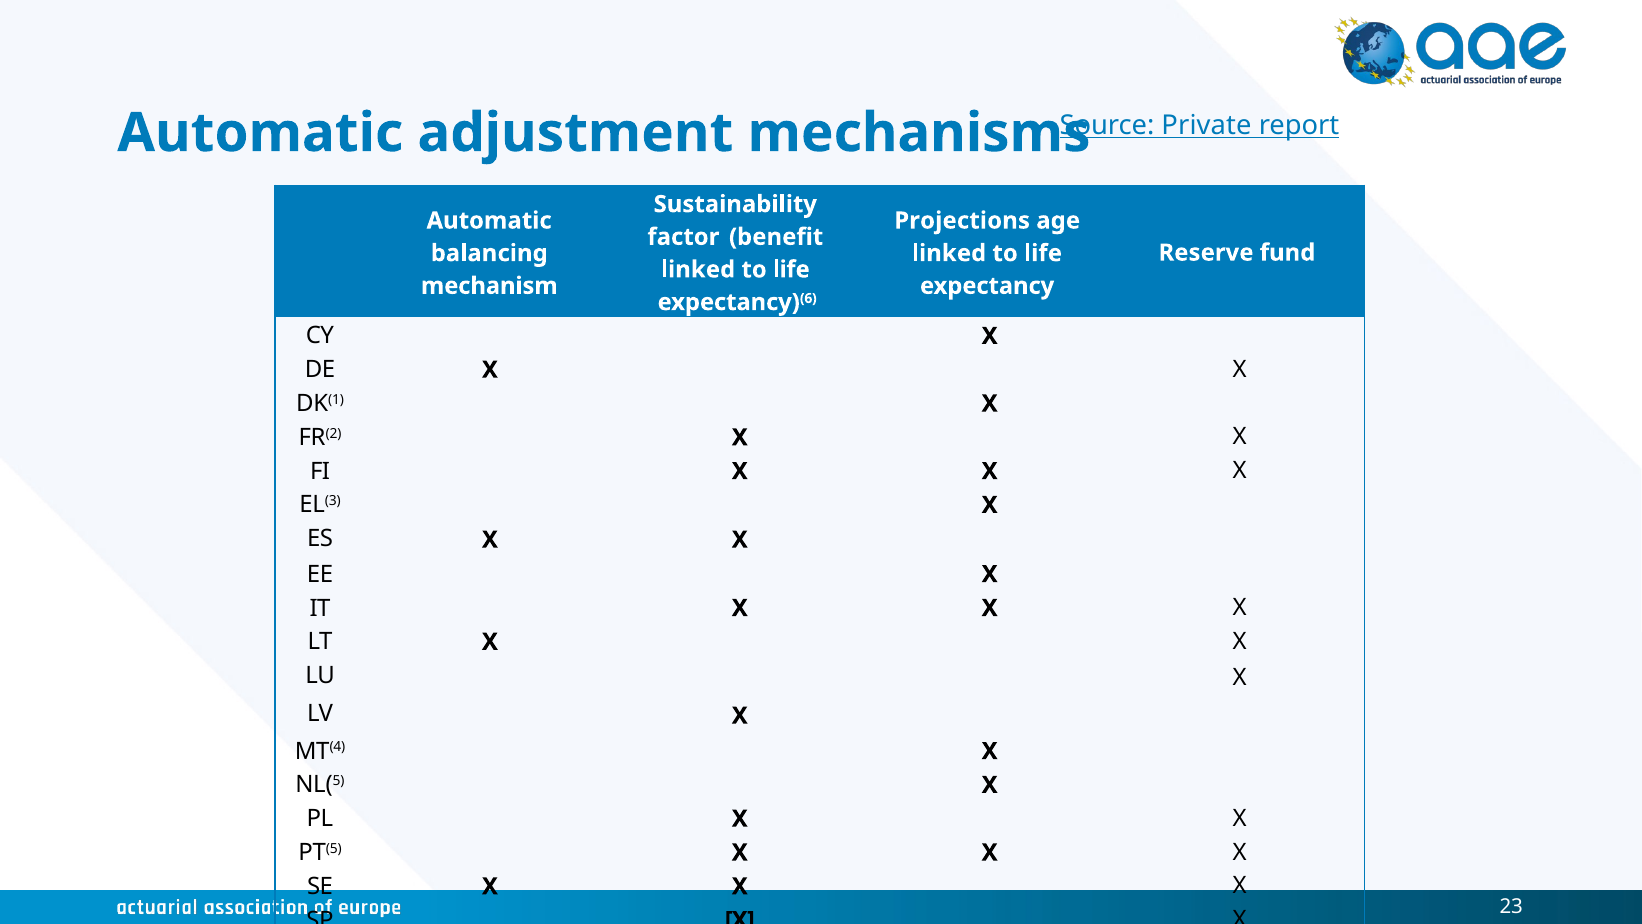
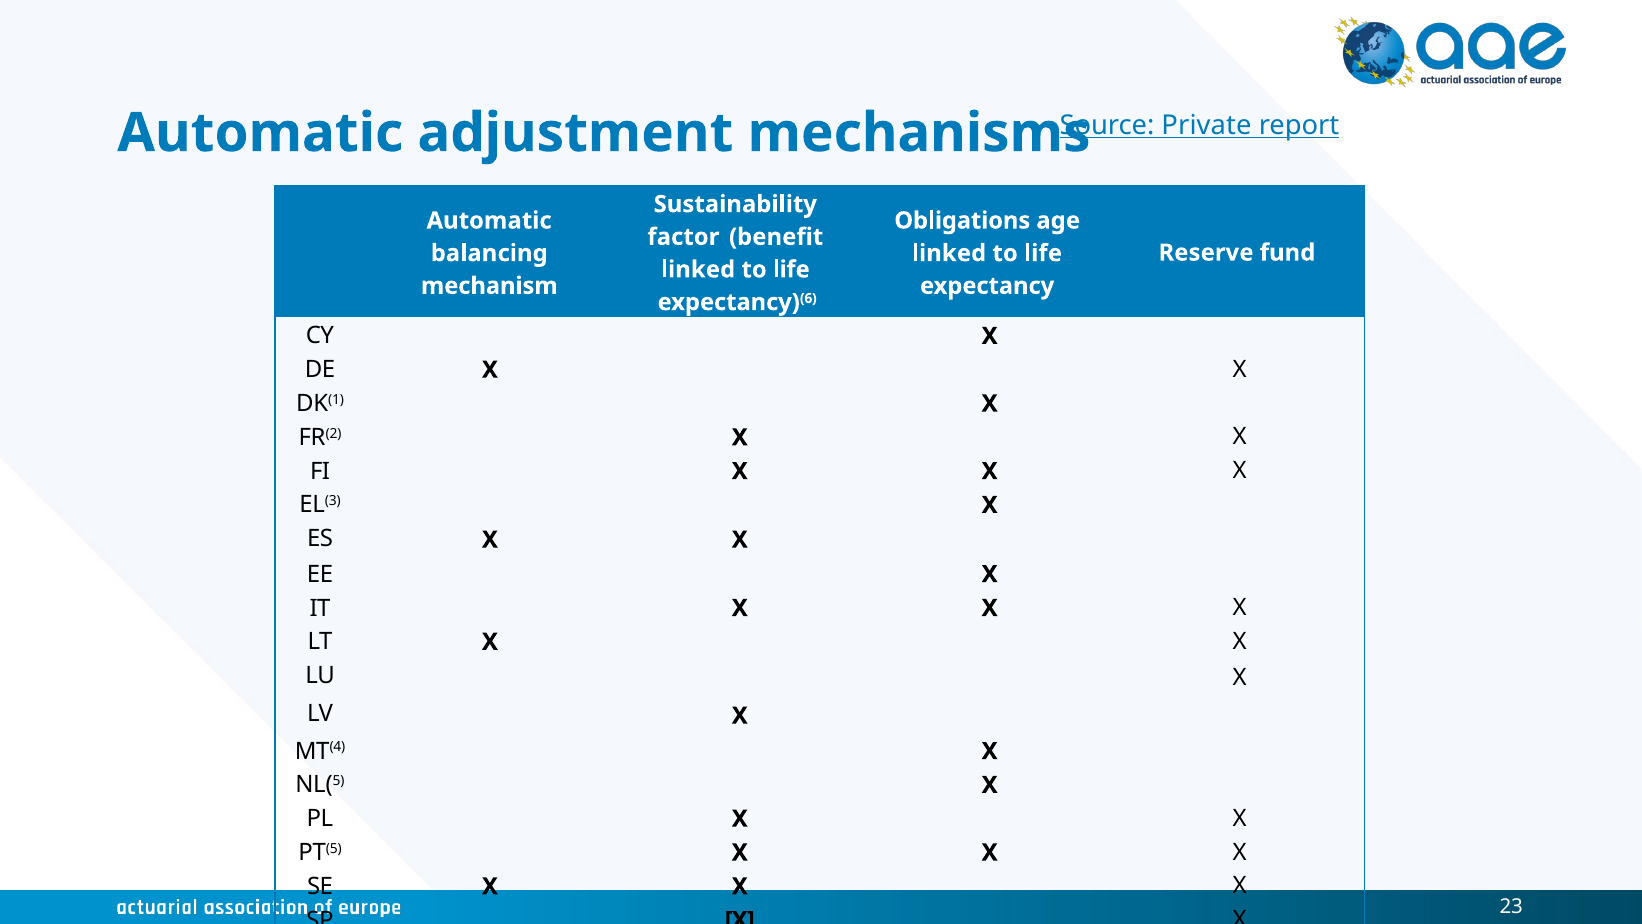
Projections: Projections -> Obligations
